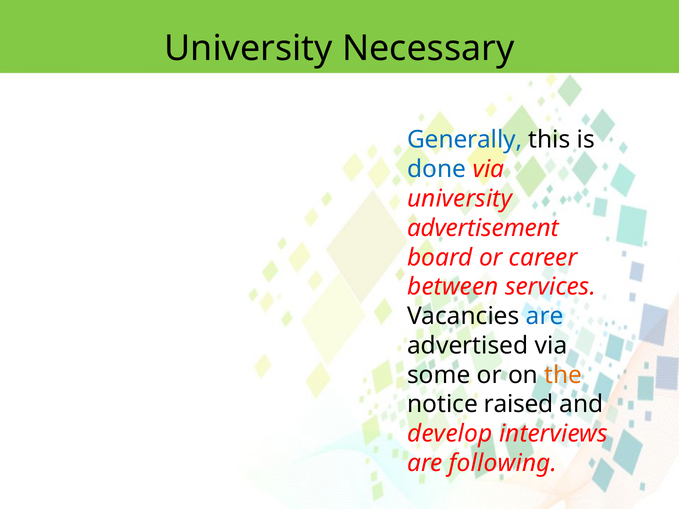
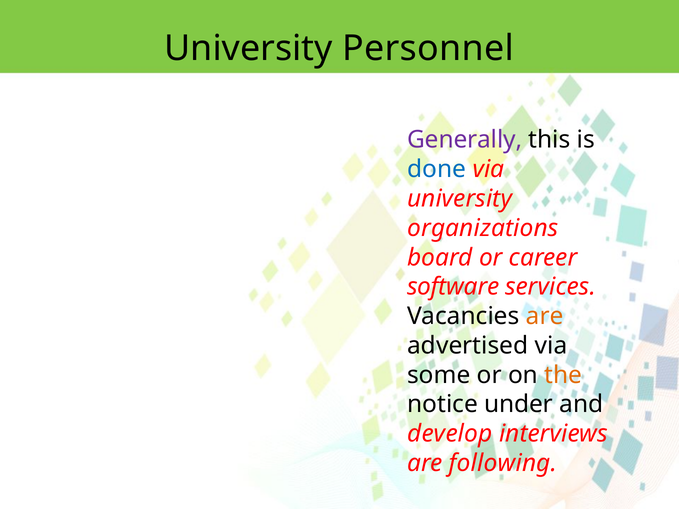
Necessary: Necessary -> Personnel
Generally colour: blue -> purple
advertisement: advertisement -> organizations
between: between -> software
are at (545, 316) colour: blue -> orange
raised: raised -> under
